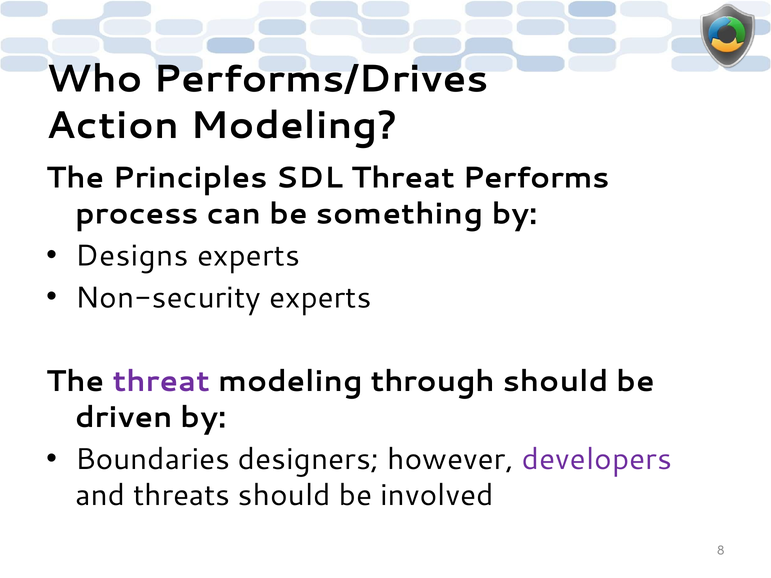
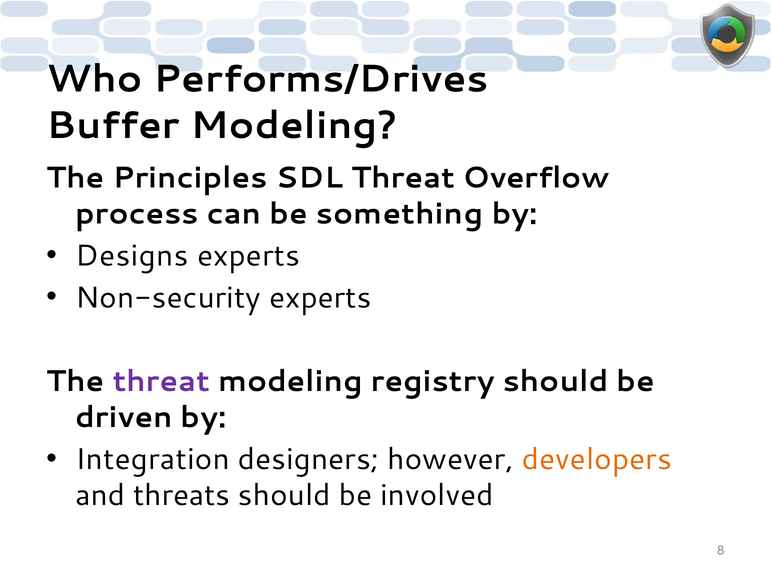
Action: Action -> Buffer
Performs: Performs -> Overflow
through: through -> registry
Boundaries: Boundaries -> Integration
developers colour: purple -> orange
